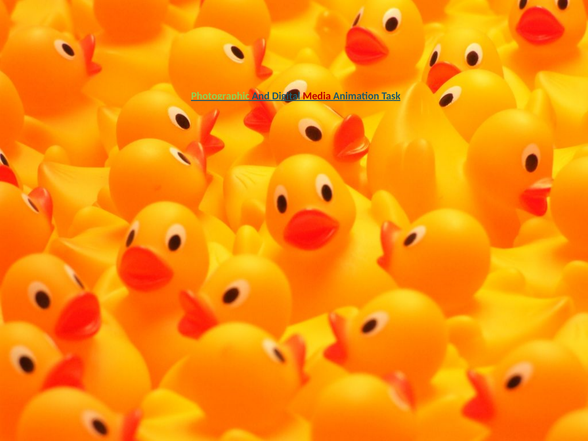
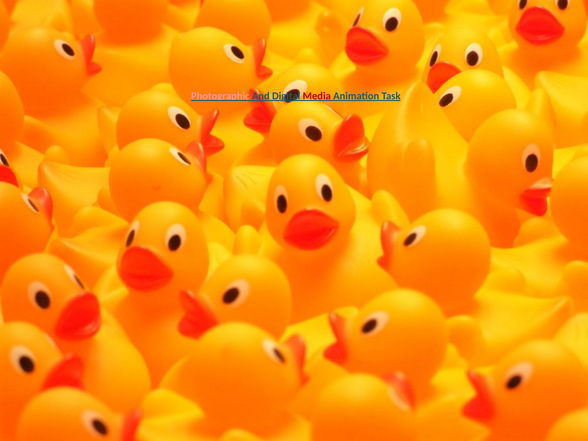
Photographic colour: light green -> pink
